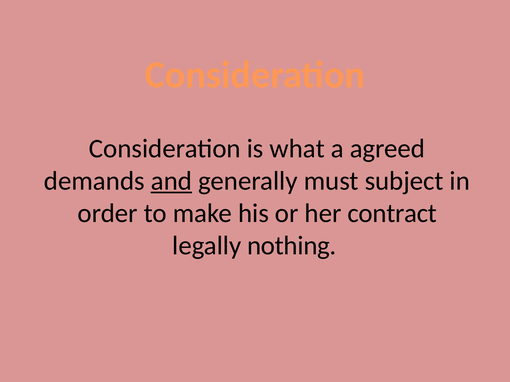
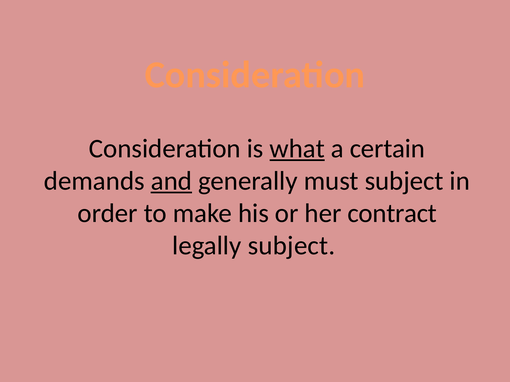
what underline: none -> present
agreed: agreed -> certain
legally nothing: nothing -> subject
